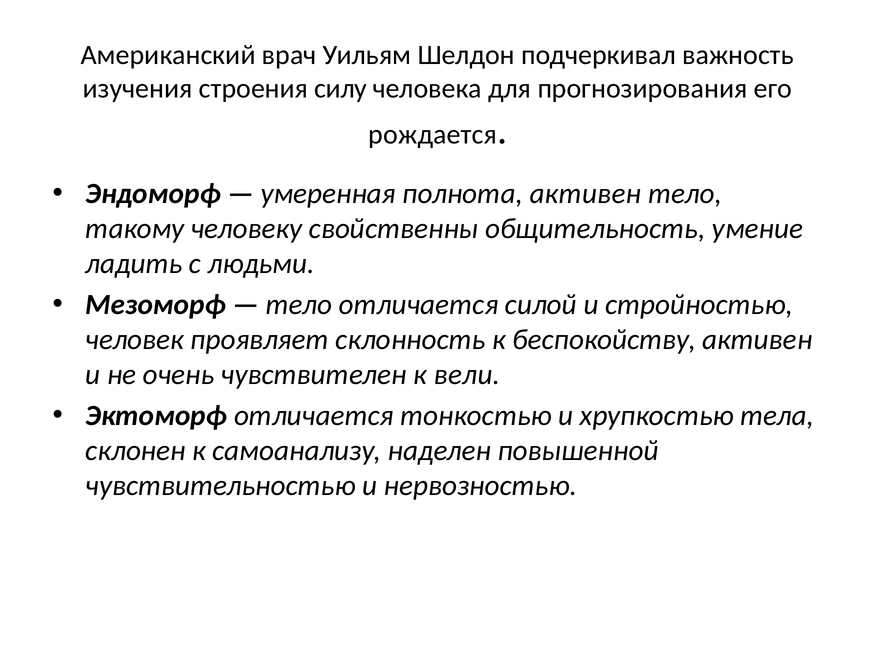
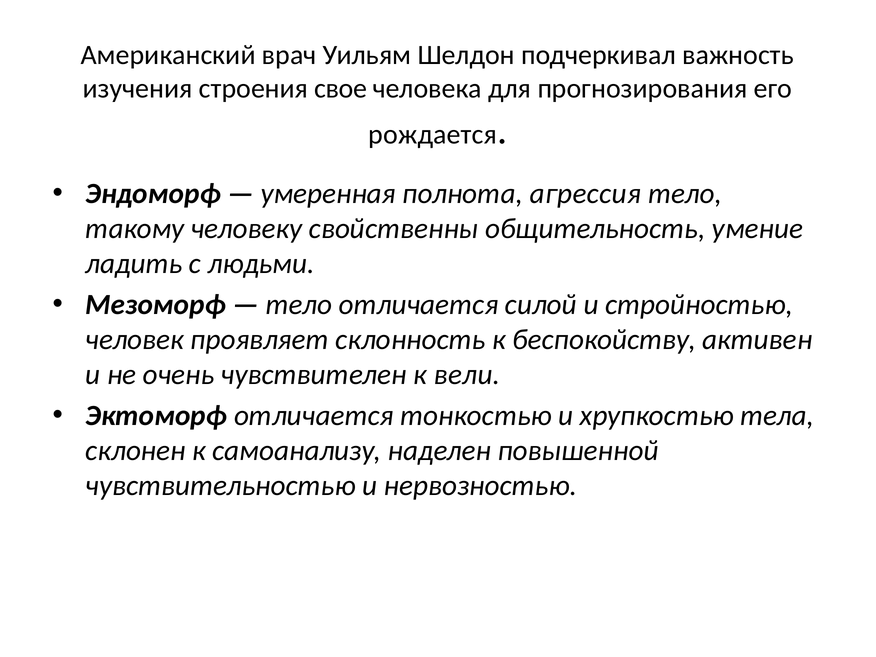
силу: силу -> свое
полнота активен: активен -> агрессия
